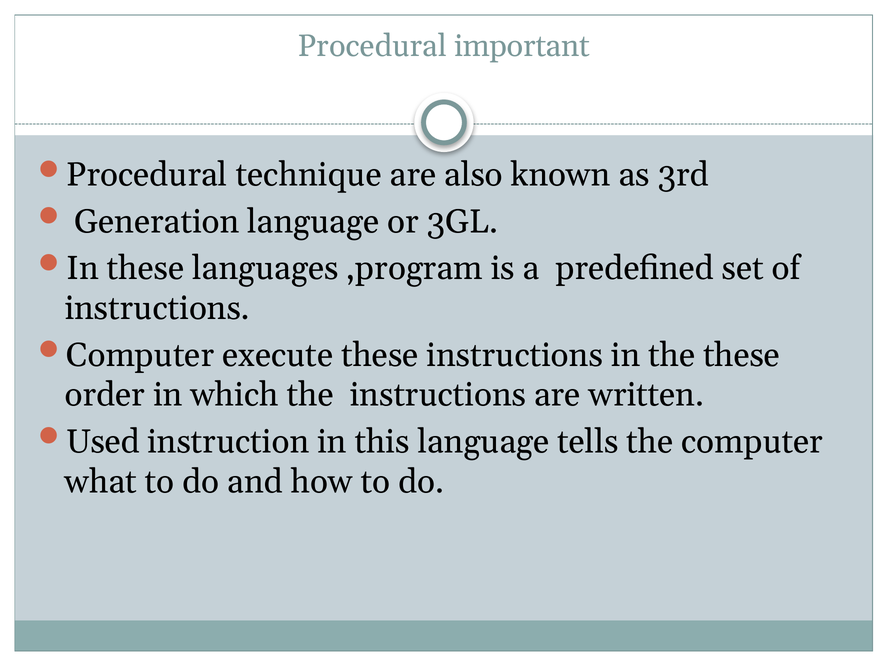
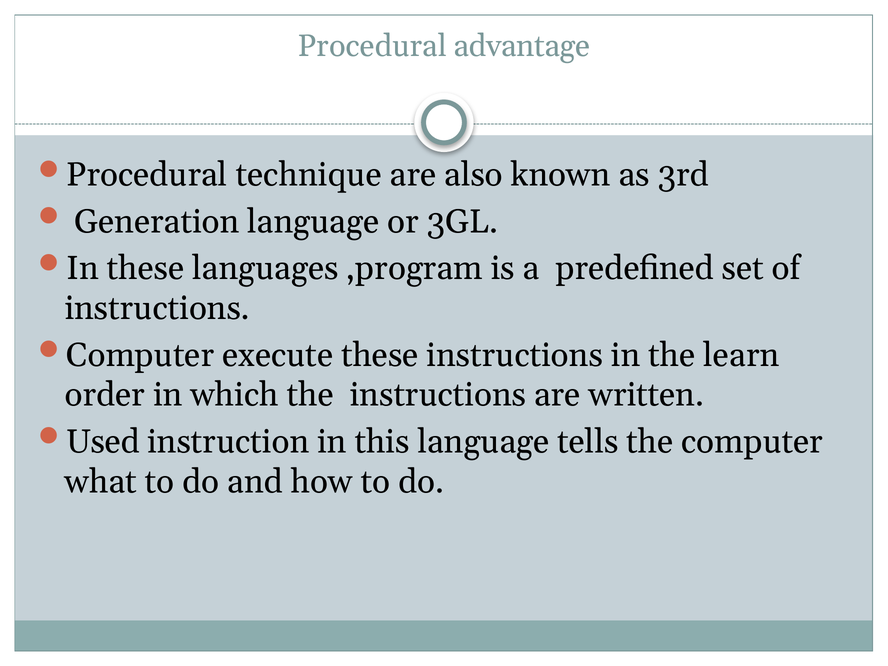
important: important -> advantage
the these: these -> learn
